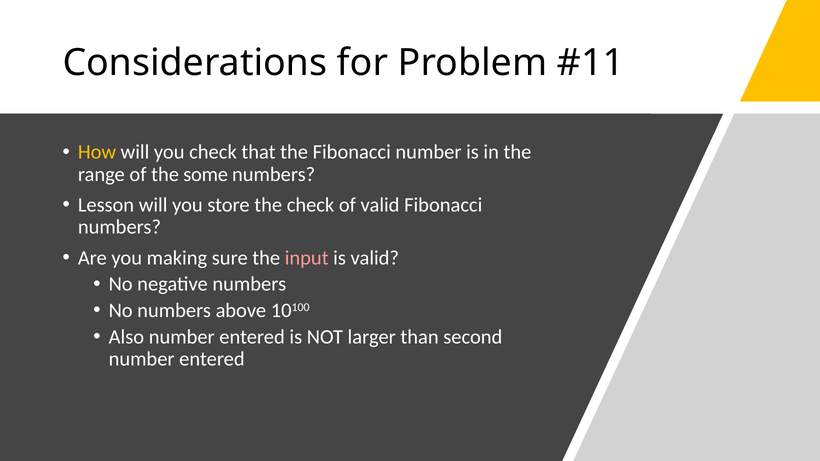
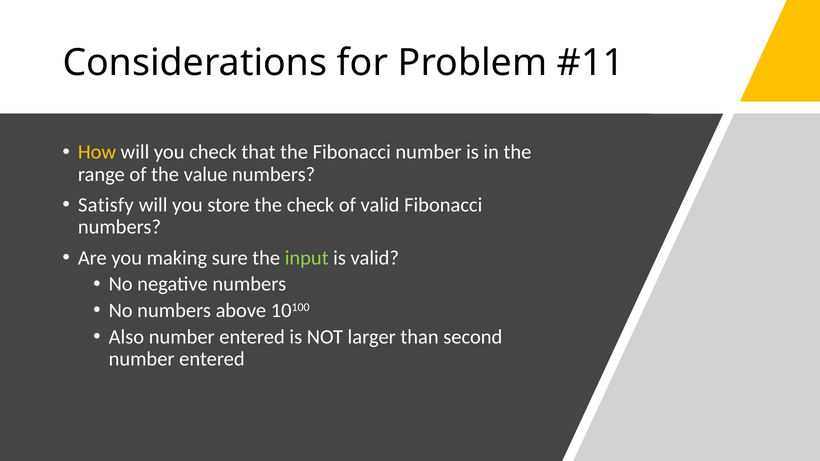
some: some -> value
Lesson: Lesson -> Satisfy
input colour: pink -> light green
